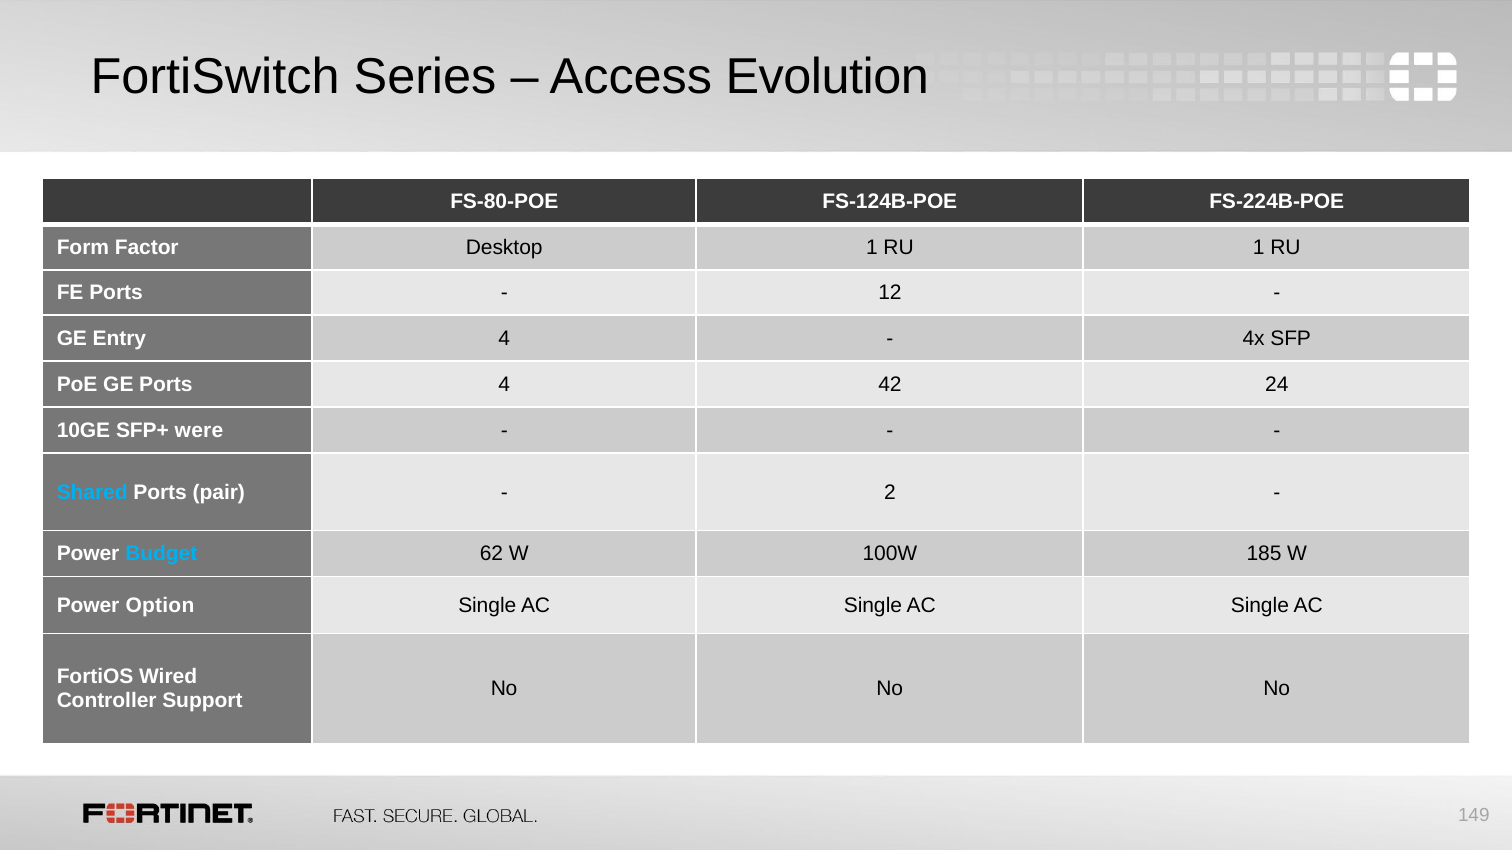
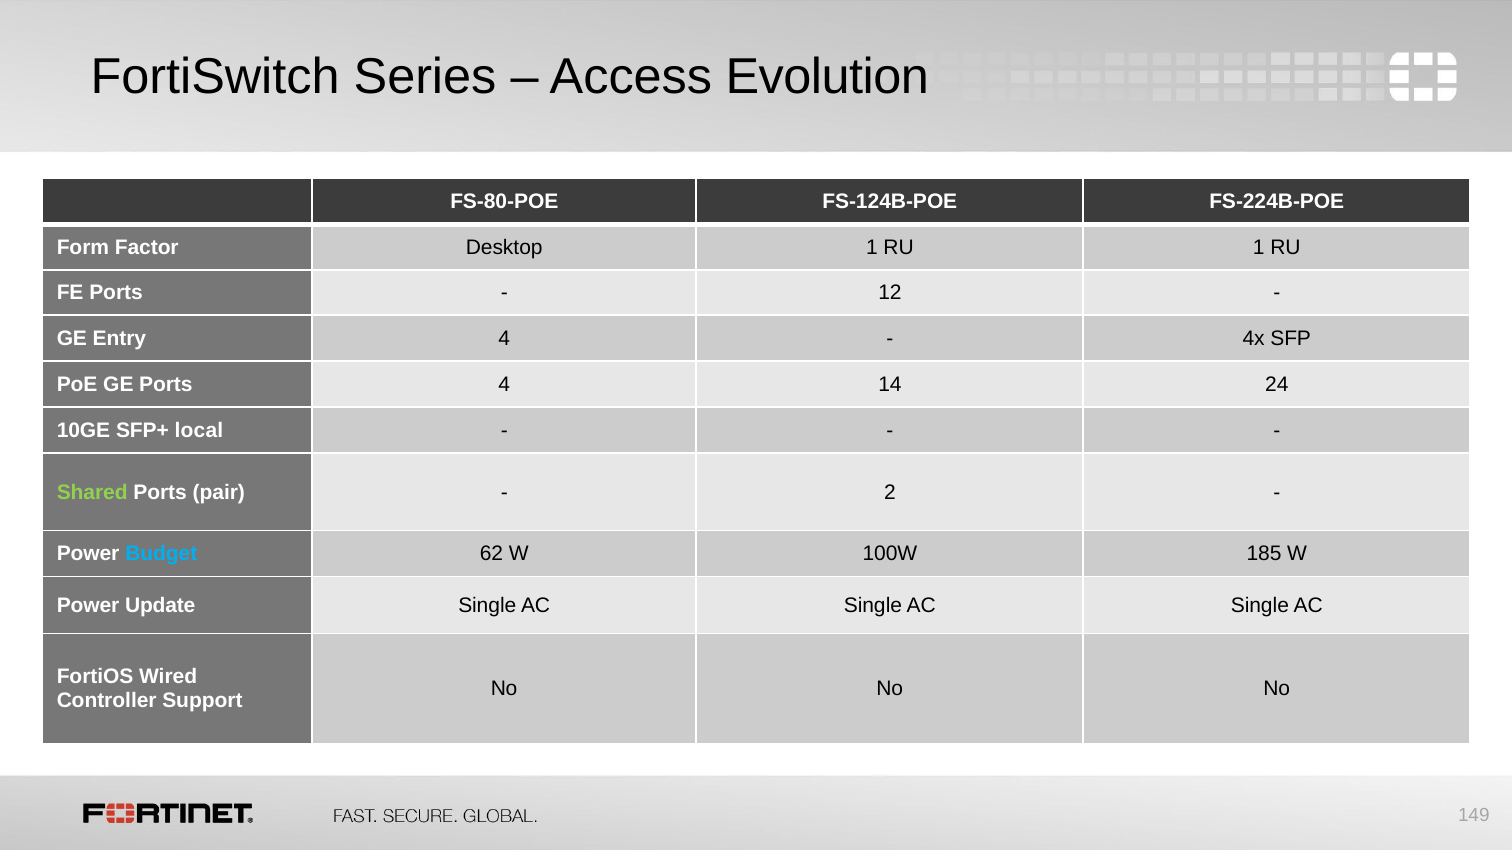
42: 42 -> 14
were: were -> local
Shared colour: light blue -> light green
Option: Option -> Update
